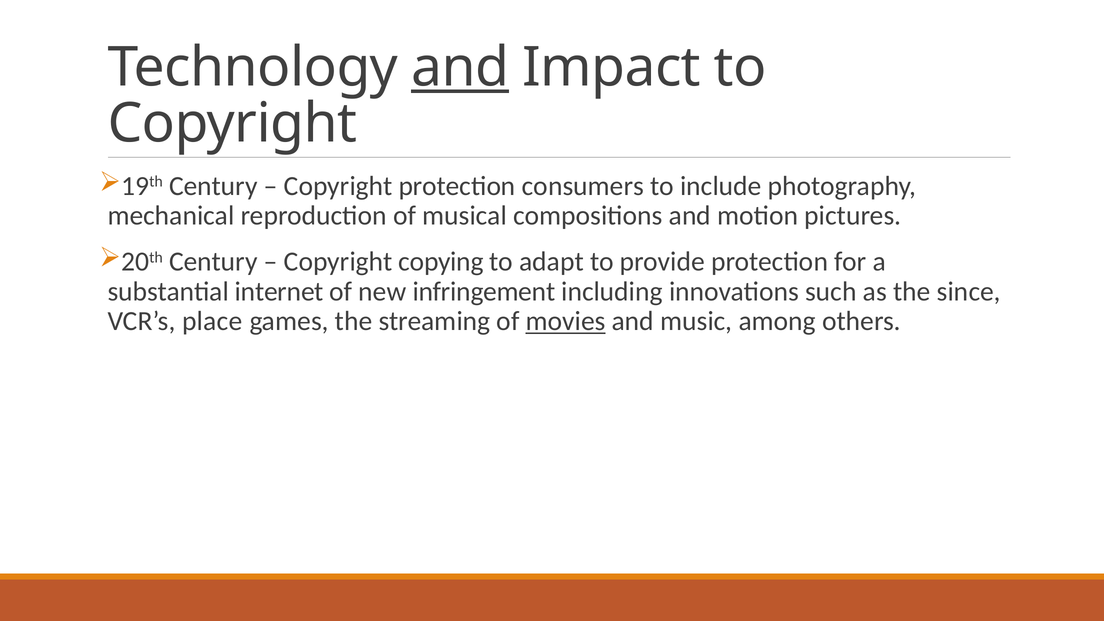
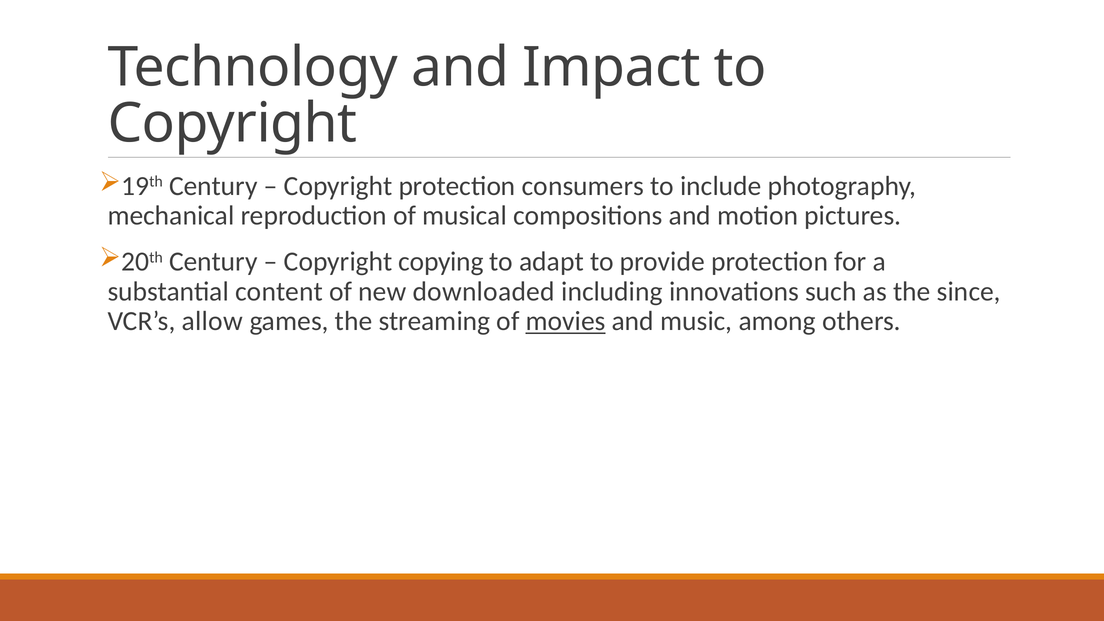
and at (460, 67) underline: present -> none
internet: internet -> content
infringement: infringement -> downloaded
place: place -> allow
